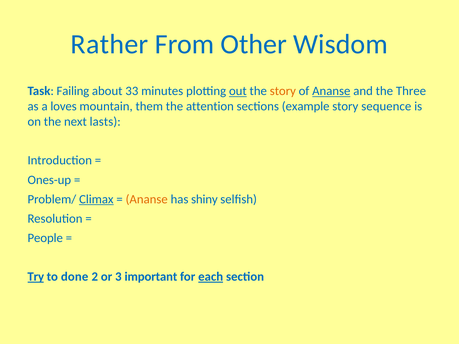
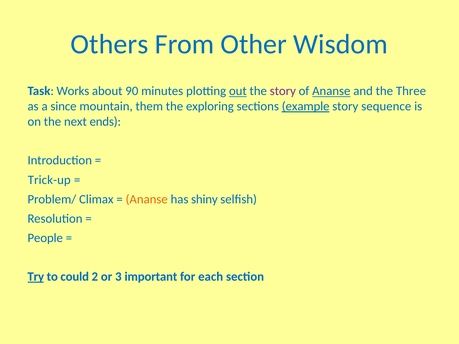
Rather: Rather -> Others
Failing: Failing -> Works
33: 33 -> 90
story at (283, 91) colour: orange -> purple
loves: loves -> since
attention: attention -> exploring
example underline: none -> present
lasts: lasts -> ends
Ones-up: Ones-up -> Trick-up
Climax underline: present -> none
done: done -> could
each underline: present -> none
